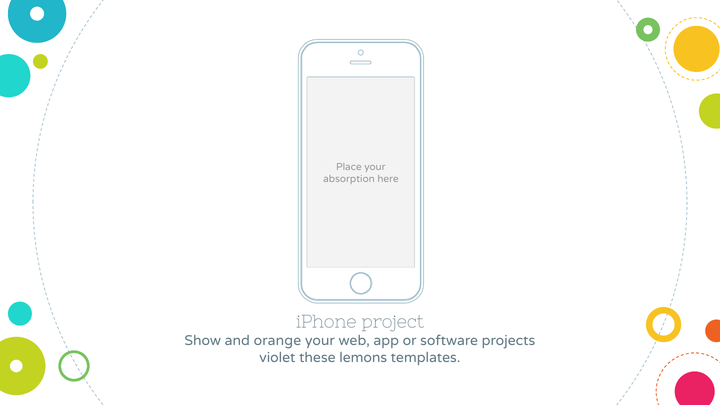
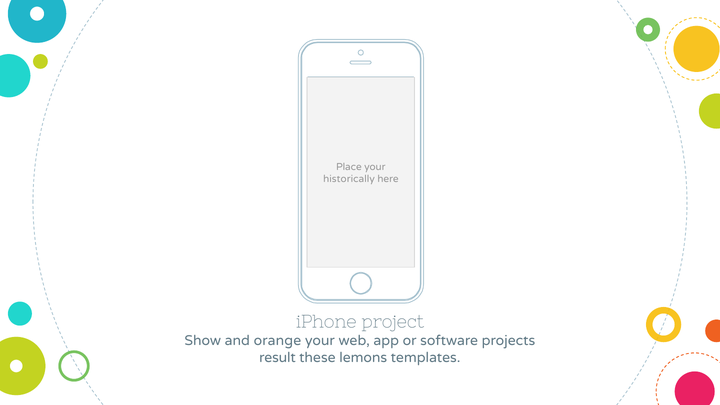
absorption: absorption -> historically
violet: violet -> result
